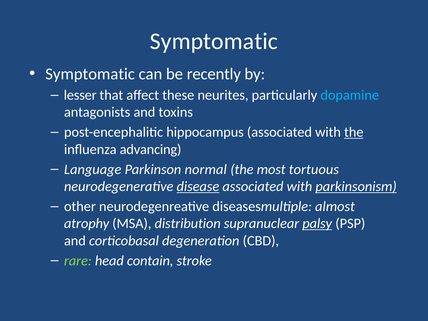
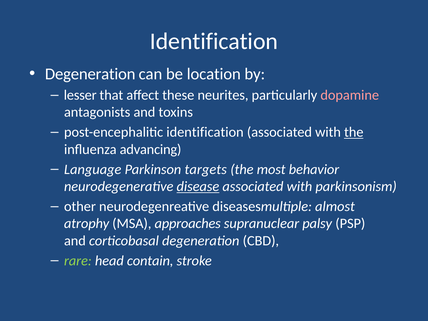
Symptomatic at (214, 41): Symptomatic -> Identification
Symptomatic at (90, 74): Symptomatic -> Degeneration
recently: recently -> location
dopamine colour: light blue -> pink
post-encephalitic hippocampus: hippocampus -> identification
normal: normal -> targets
tortuous: tortuous -> behavior
parkinsonism underline: present -> none
distribution: distribution -> approaches
palsy underline: present -> none
